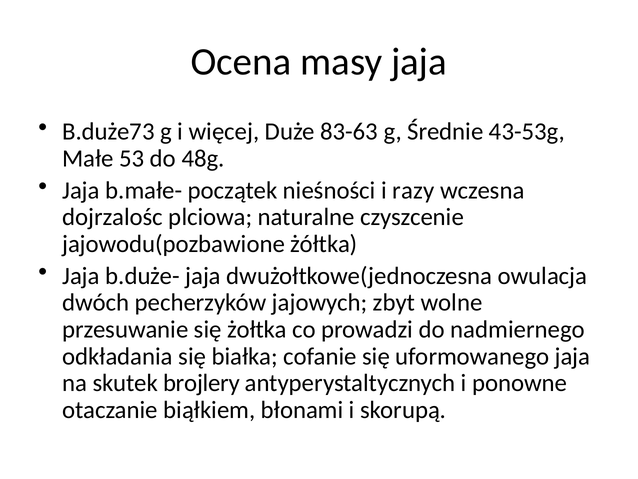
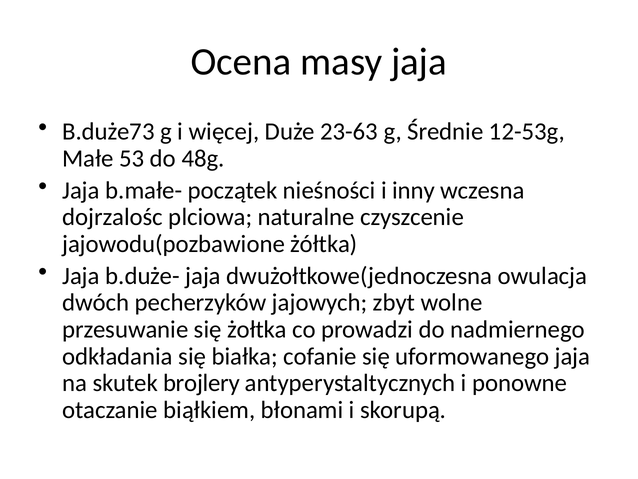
83-63: 83-63 -> 23-63
43-53g: 43-53g -> 12-53g
razy: razy -> inny
